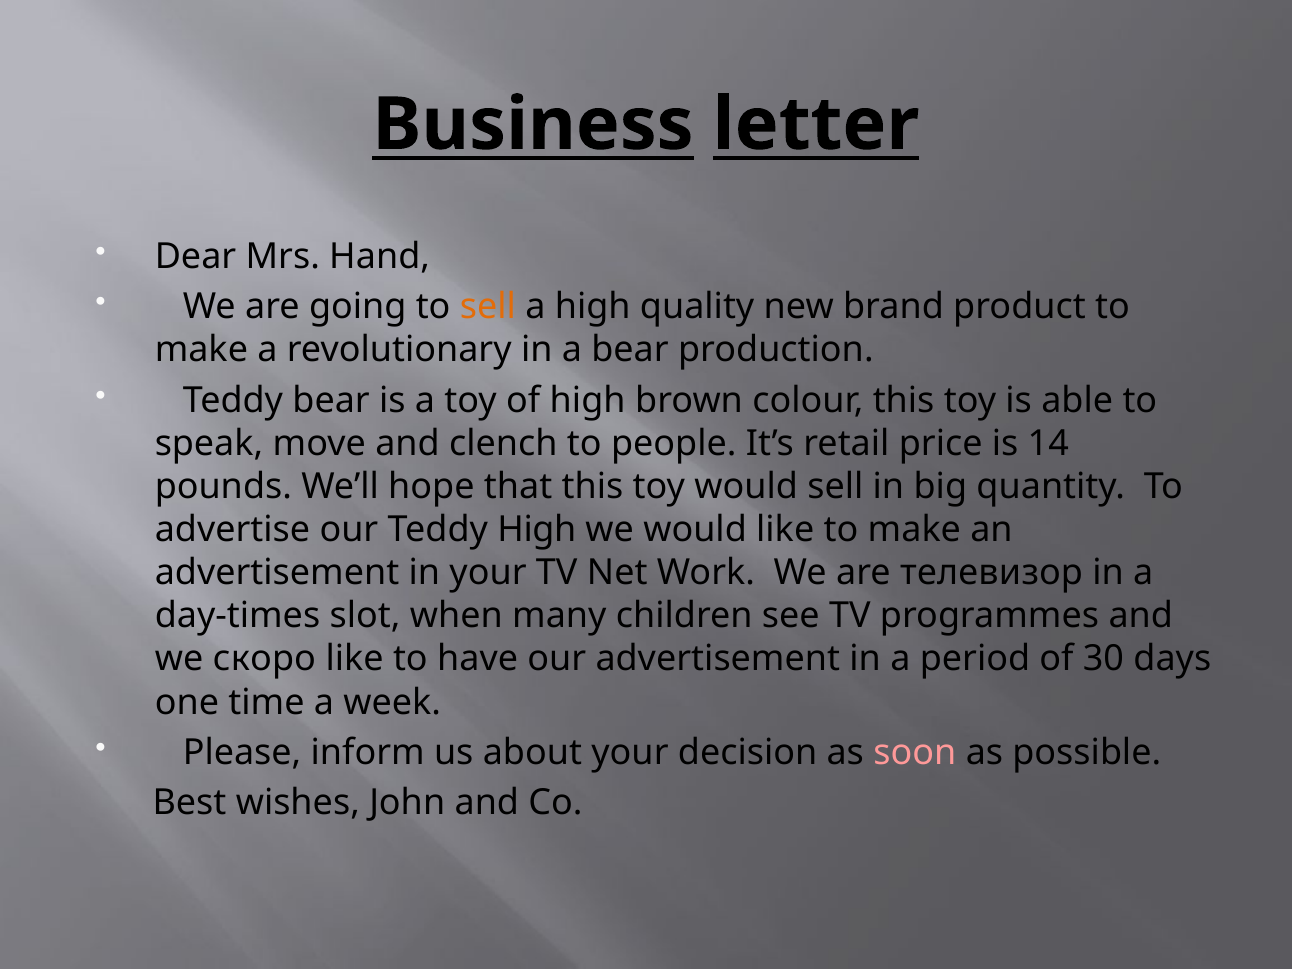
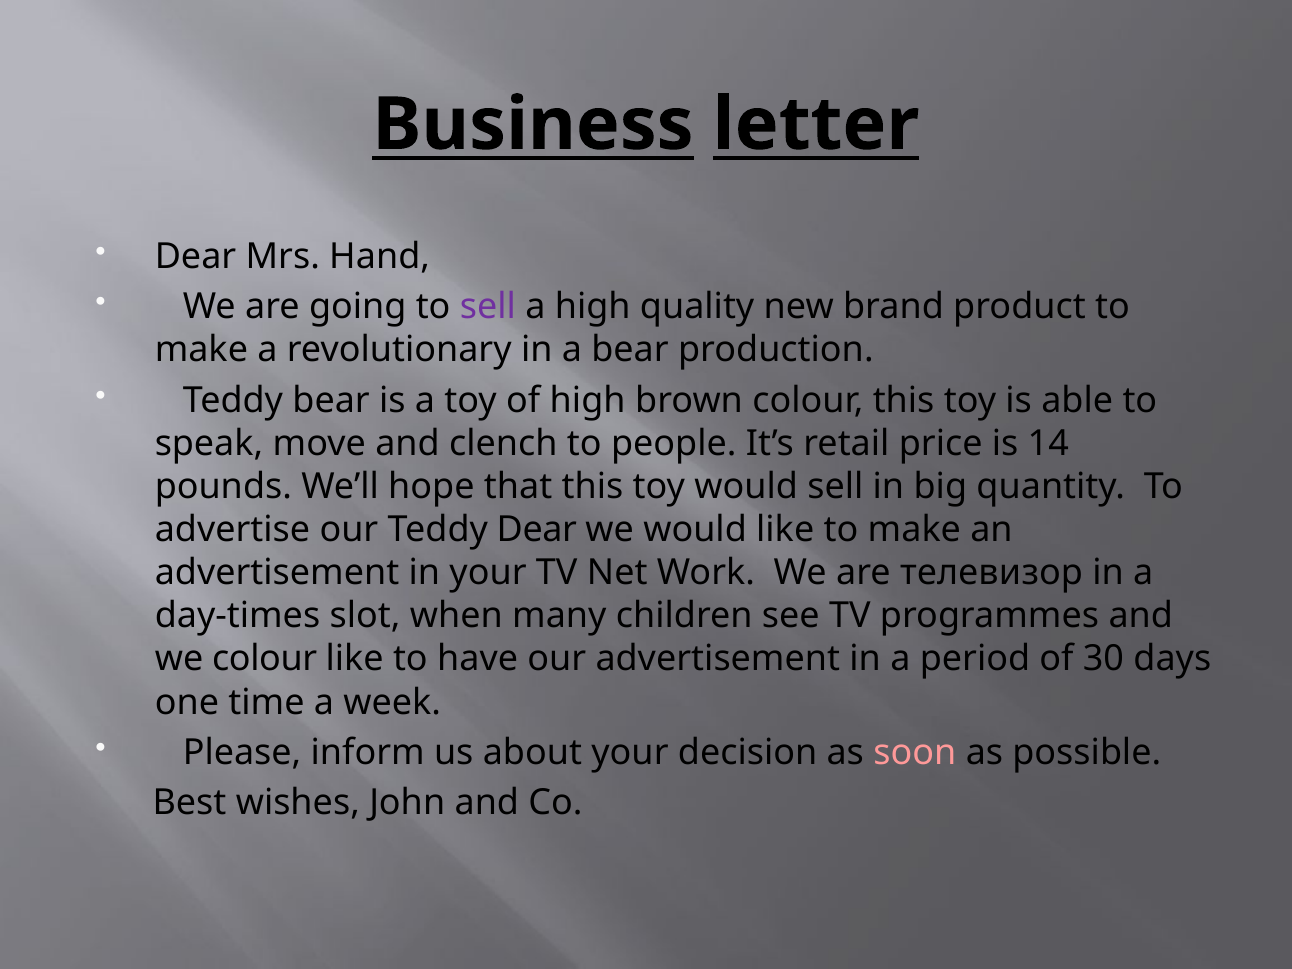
sell at (488, 307) colour: orange -> purple
Teddy High: High -> Dear
we скоро: скоро -> colour
